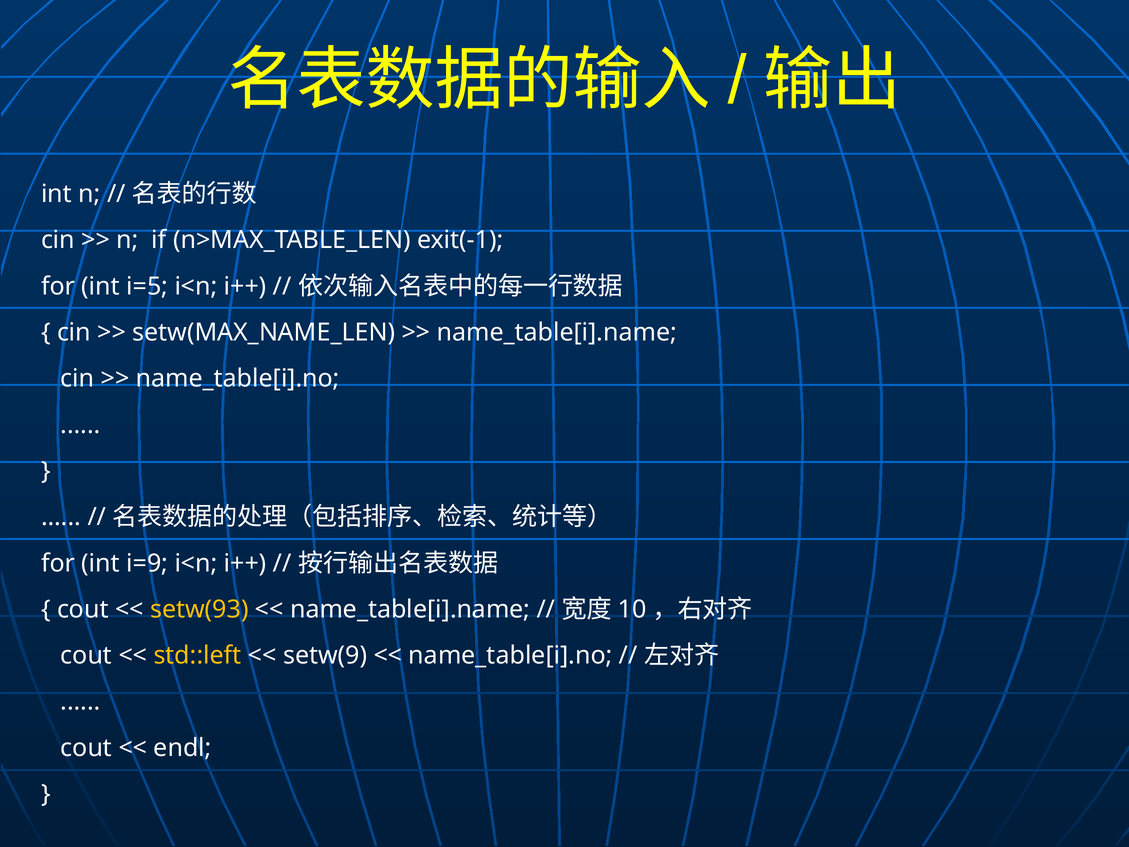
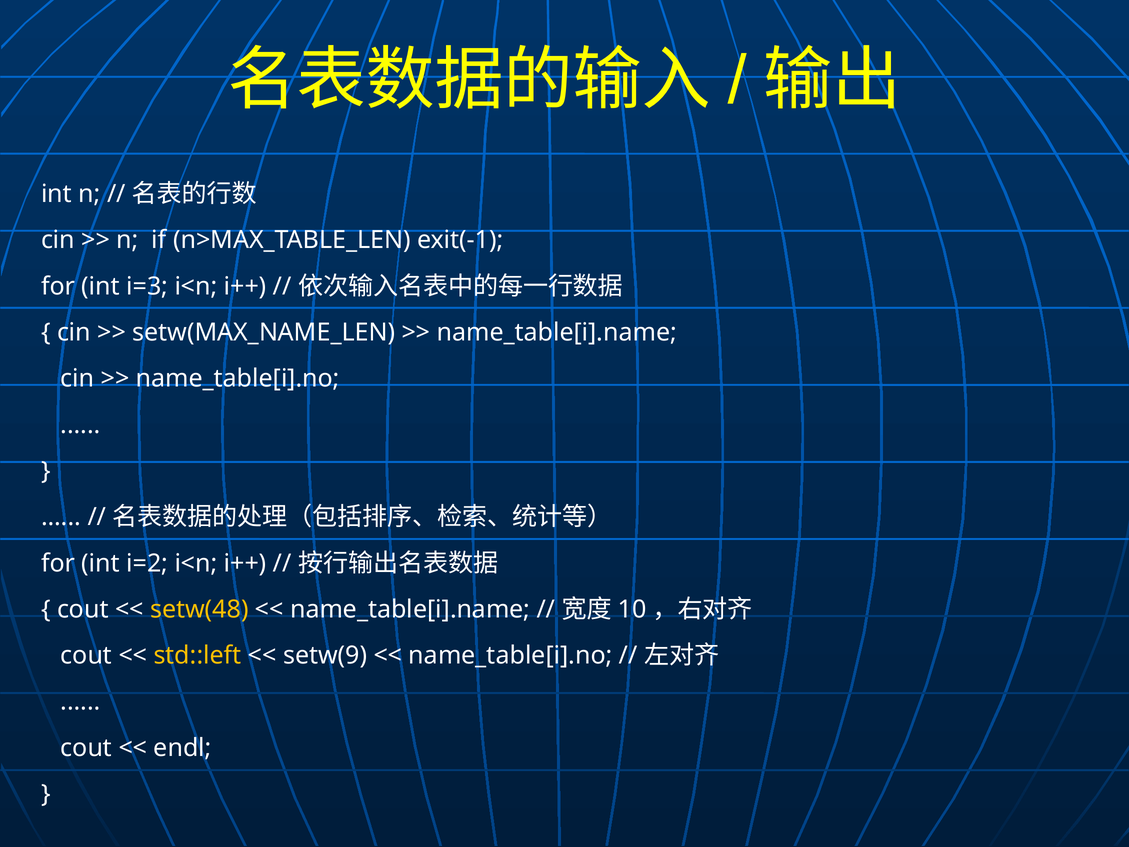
i=5: i=5 -> i=3
i=9: i=9 -> i=2
setw(93: setw(93 -> setw(48
